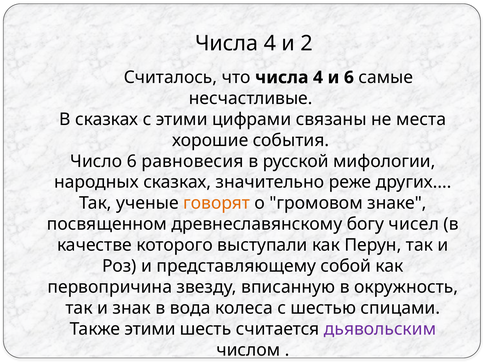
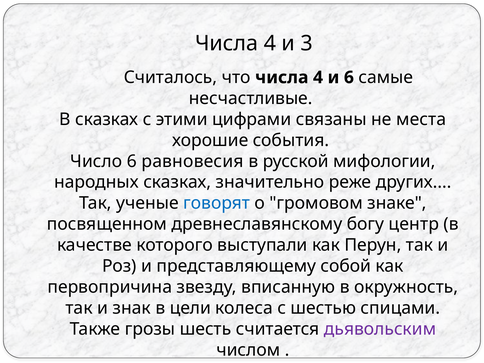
2: 2 -> 3
говорят colour: orange -> blue
чисел: чисел -> центр
вода: вода -> цели
Также этими: этими -> грозы
